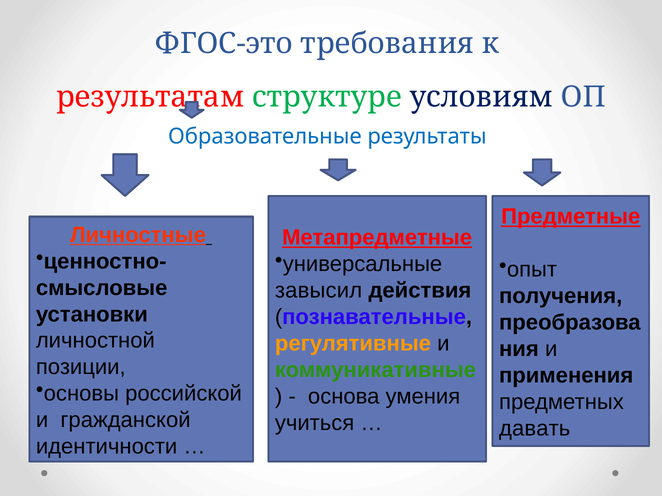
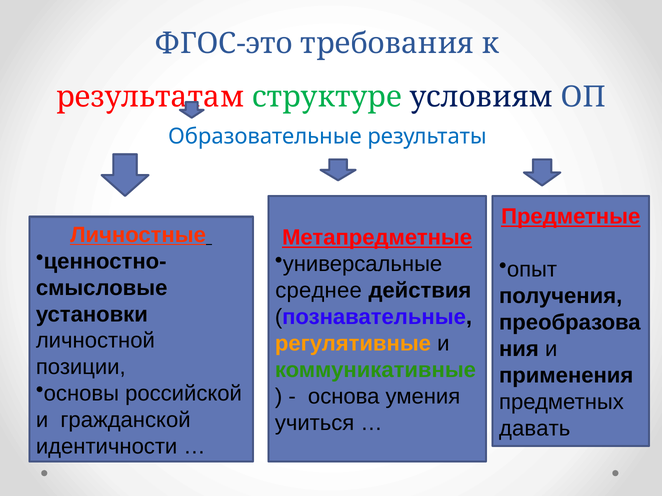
завысил: завысил -> среднее
